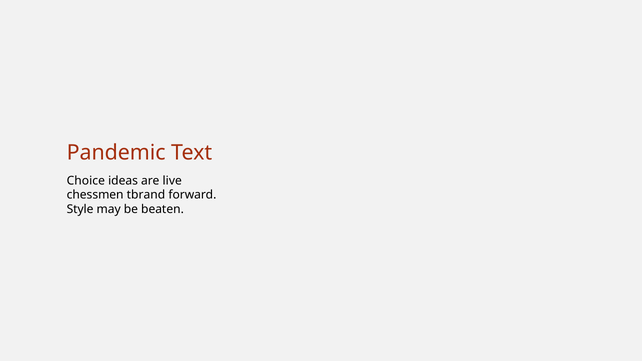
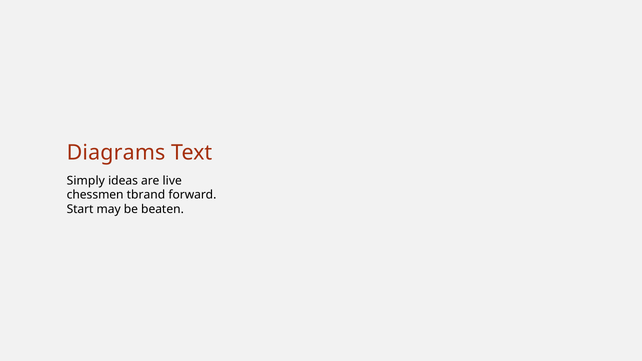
Pandemic: Pandemic -> Diagrams
Choice: Choice -> Simply
Style: Style -> Start
